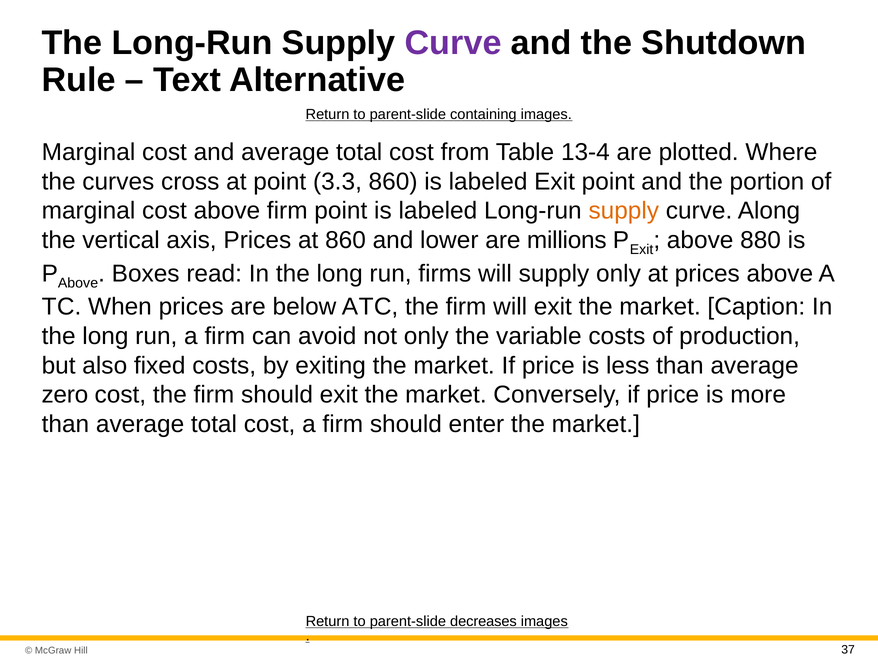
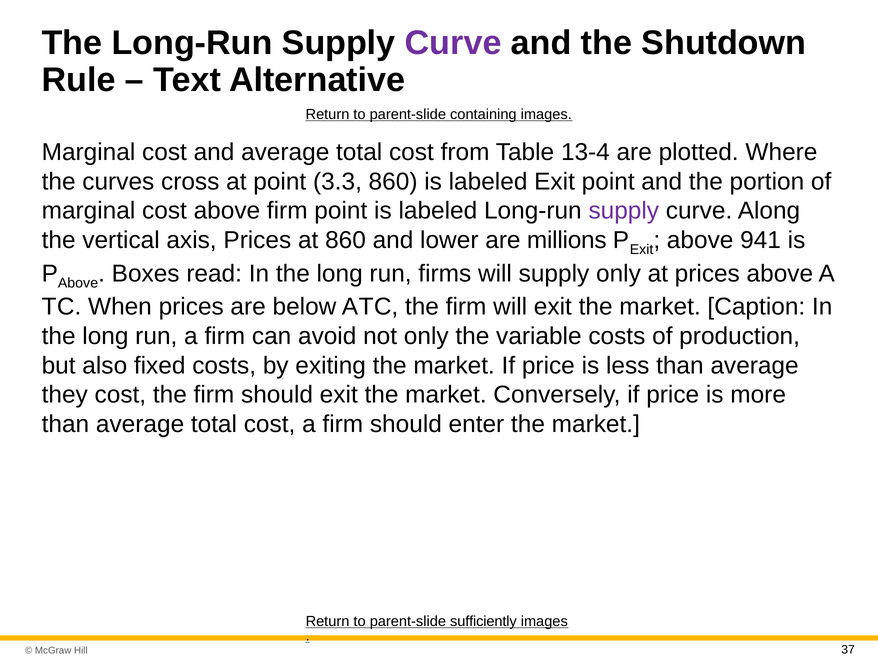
supply at (624, 211) colour: orange -> purple
880: 880 -> 941
zero: zero -> they
decreases: decreases -> sufficiently
